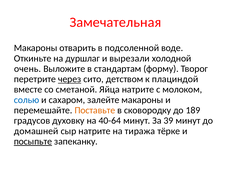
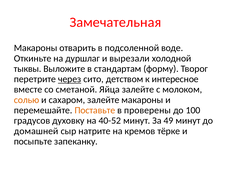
очень: очень -> тыквы
плациндой: плациндой -> интересное
Яйца натрите: натрите -> залейте
солью colour: blue -> orange
сковородку: сковородку -> проверены
189: 189 -> 100
40-64: 40-64 -> 40-52
39: 39 -> 49
тиража: тиража -> кремов
посыпьте underline: present -> none
